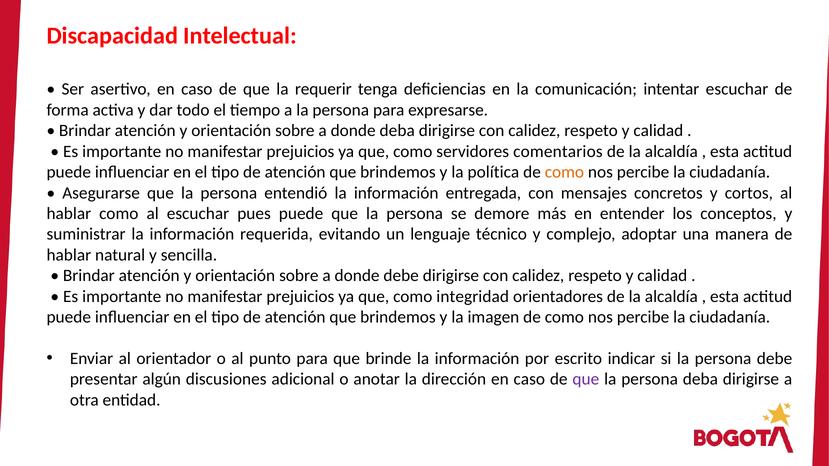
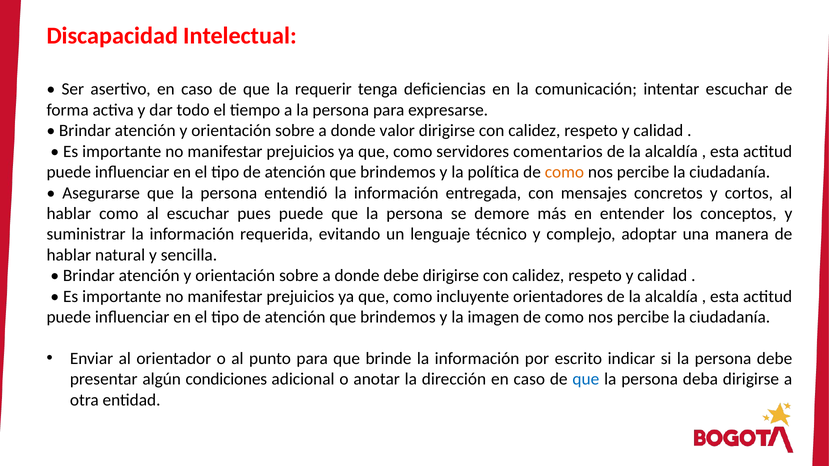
donde deba: deba -> valor
integridad: integridad -> incluyente
discusiones: discusiones -> condiciones
que at (586, 380) colour: purple -> blue
